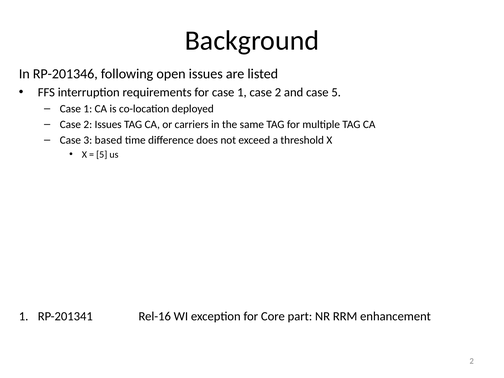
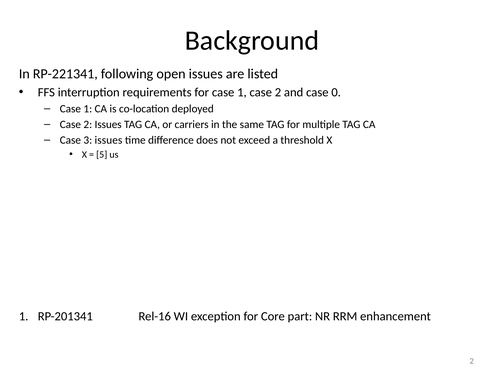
RP-201346: RP-201346 -> RP-221341
case 5: 5 -> 0
3 based: based -> issues
